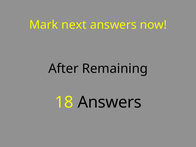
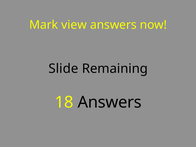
next: next -> view
After: After -> Slide
